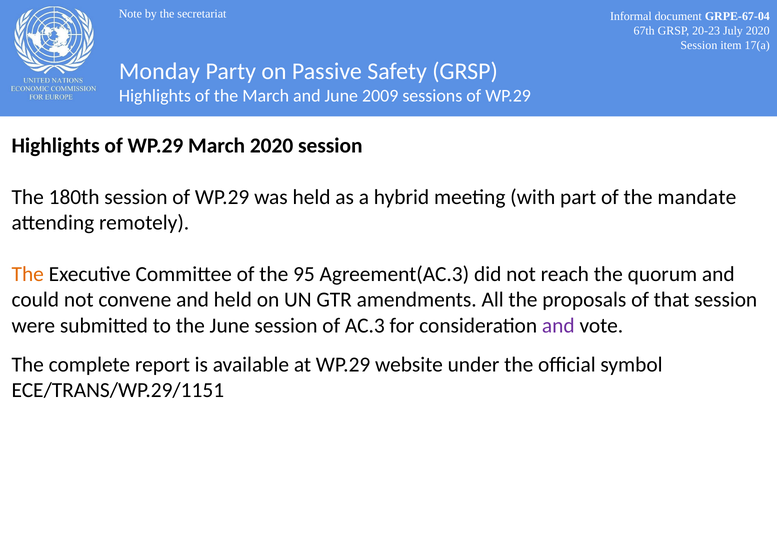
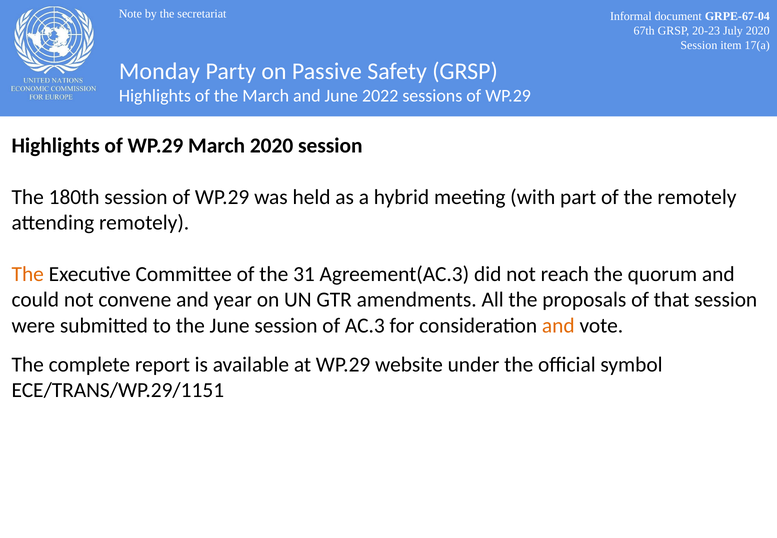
2009: 2009 -> 2022
the mandate: mandate -> remotely
95: 95 -> 31
and held: held -> year
and at (558, 326) colour: purple -> orange
